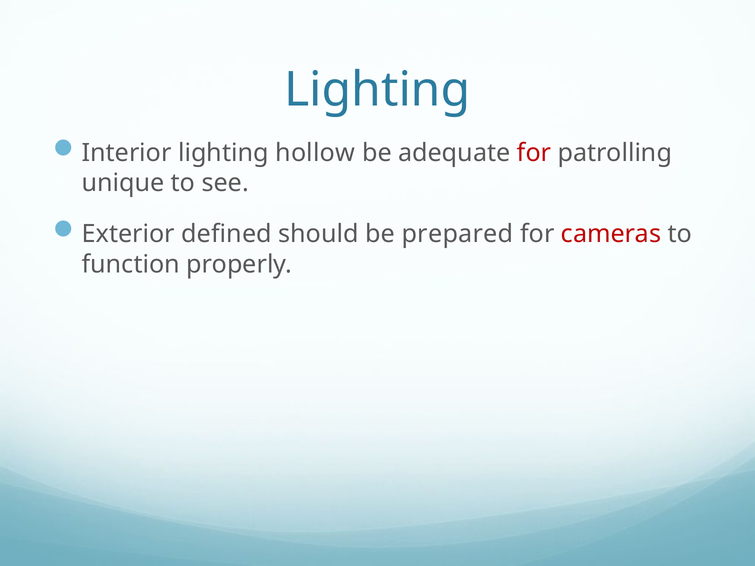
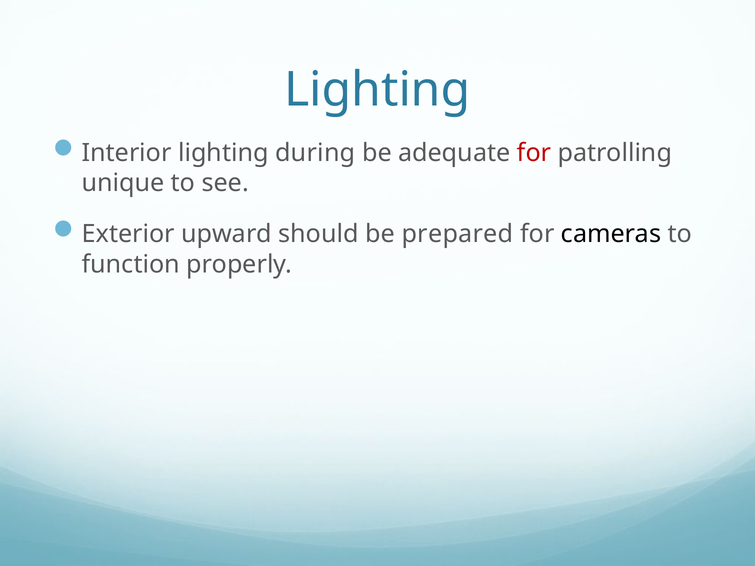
hollow: hollow -> during
defined: defined -> upward
cameras colour: red -> black
